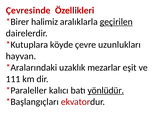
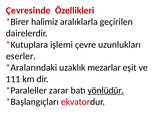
geçirilen underline: present -> none
köyde: köyde -> işlemi
hayvan: hayvan -> eserler
kalıcı: kalıcı -> zarar
